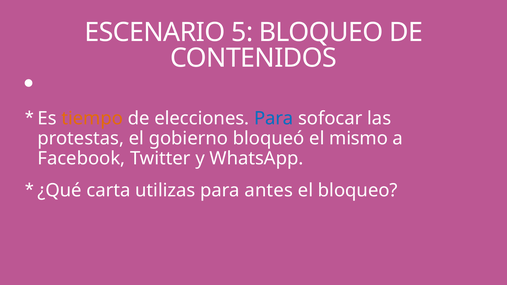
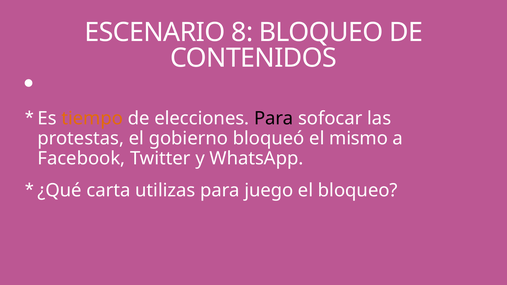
5: 5 -> 8
Para at (274, 119) colour: blue -> black
antes: antes -> juego
